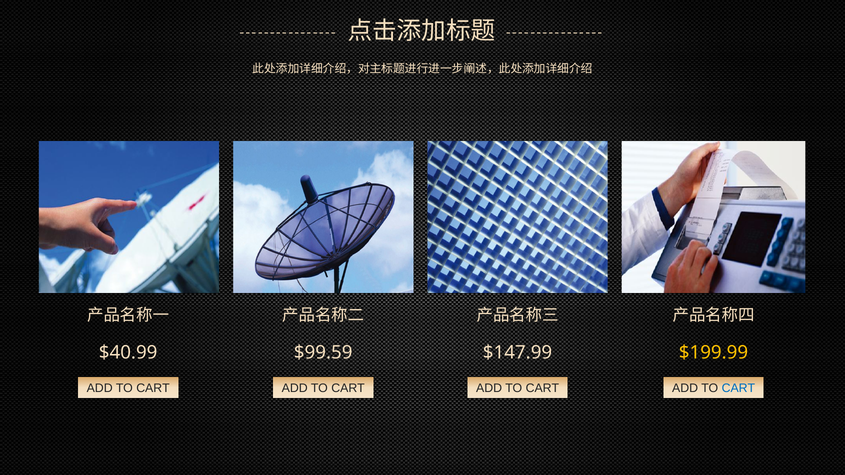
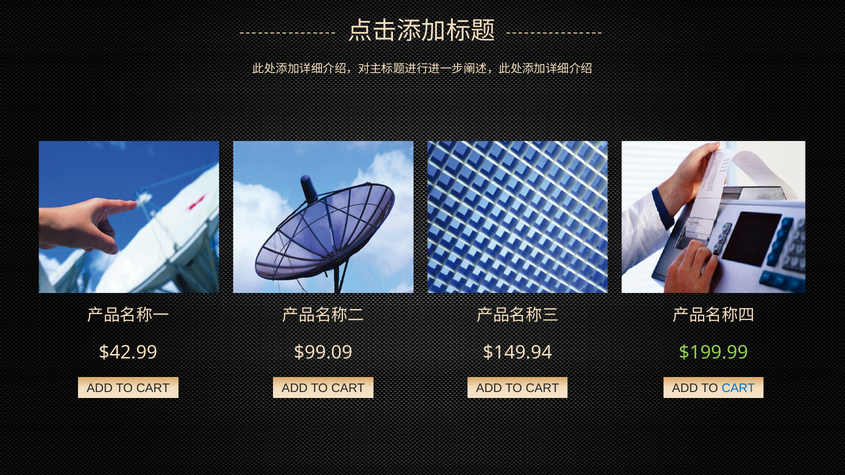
$40.99: $40.99 -> $42.99
$99.59: $99.59 -> $99.09
$147.99: $147.99 -> $149.94
$199.99 colour: yellow -> light green
